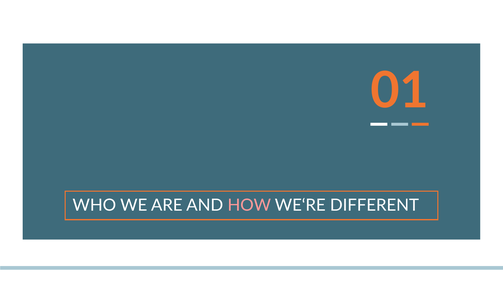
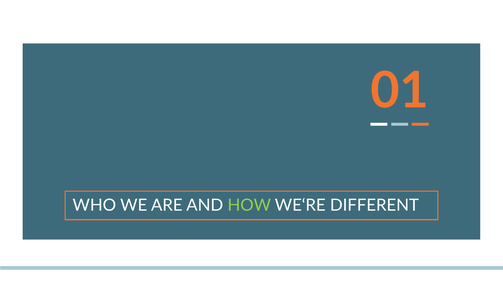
HOW colour: pink -> light green
